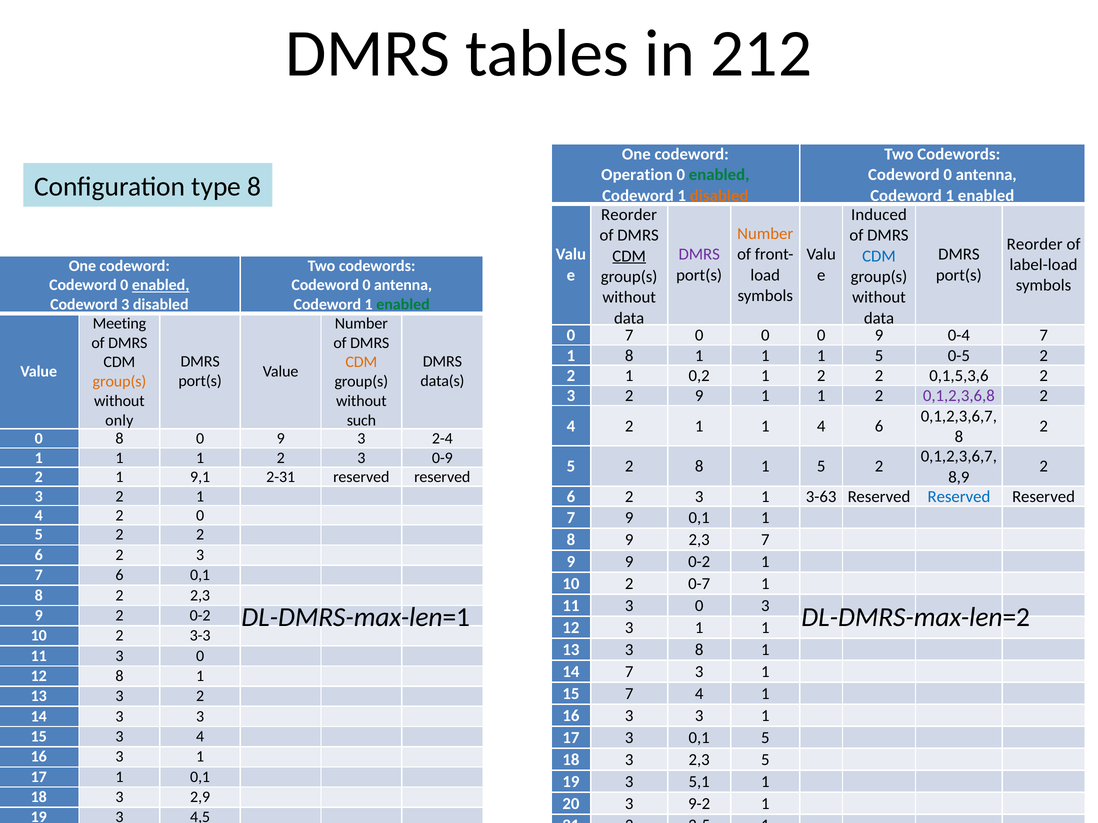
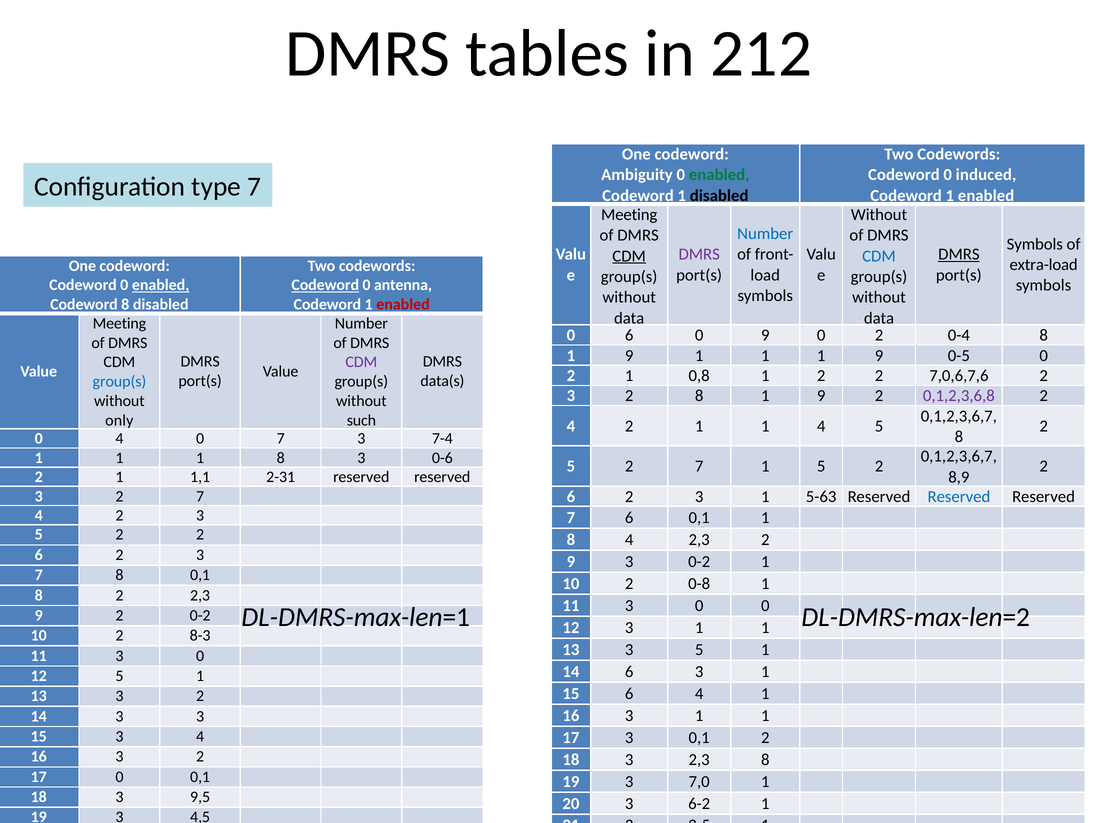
Operation: Operation -> Ambiguity
antenna at (986, 175): antenna -> induced
type 8: 8 -> 7
disabled at (719, 196) colour: orange -> black
Reorder at (629, 215): Reorder -> Meeting
Induced at (879, 215): Induced -> Without
Number at (765, 234) colour: orange -> blue
Reorder at (1035, 244): Reorder -> Symbols
DMRS at (959, 254) underline: none -> present
label-load: label-load -> extra-load
Codeword at (325, 285) underline: none -> present
Codeword 3: 3 -> 8
enabled at (403, 305) colour: green -> red
0 7: 7 -> 6
0 at (765, 336): 0 -> 9
9 at (879, 336): 9 -> 2
0-4 7: 7 -> 8
8 at (629, 356): 8 -> 9
1 1 5: 5 -> 9
0-5 2: 2 -> 0
CDM at (361, 362) colour: orange -> purple
1 0,2: 0,2 -> 0,8
0,1,5,3,6: 0,1,5,3,6 -> 7,0,6,7,6
group(s at (119, 382) colour: orange -> blue
2 9: 9 -> 8
1 at (821, 396): 1 -> 9
4 6: 6 -> 5
0 8: 8 -> 4
9 at (281, 439): 9 -> 7
2-4: 2-4 -> 7-4
1 1 1 2: 2 -> 8
0-9: 0-9 -> 0-6
5 2 8: 8 -> 7
9,1: 9,1 -> 1,1
3 2 1: 1 -> 7
3-63: 3-63 -> 5-63
4 2 0: 0 -> 3
9 at (629, 518): 9 -> 6
8 9: 9 -> 4
7 at (765, 540): 7 -> 2
9 9: 9 -> 3
7 6: 6 -> 8
0-7: 0-7 -> 0-8
0 3: 3 -> 0
3-3: 3-3 -> 8-3
13 3 8: 8 -> 5
14 7: 7 -> 6
12 8: 8 -> 5
15 7: 7 -> 6
16 3 3: 3 -> 1
17 3 0,1 5: 5 -> 2
16 3 1: 1 -> 2
2,3 5: 5 -> 8
17 1: 1 -> 0
5,1: 5,1 -> 7,0
2,9: 2,9 -> 9,5
9-2: 9-2 -> 6-2
